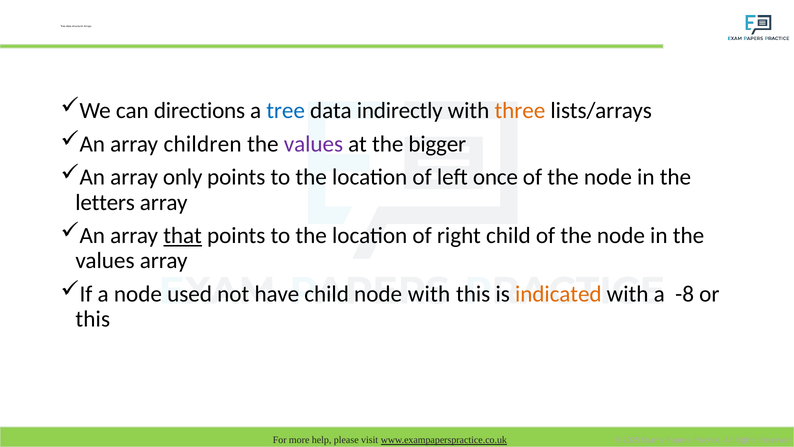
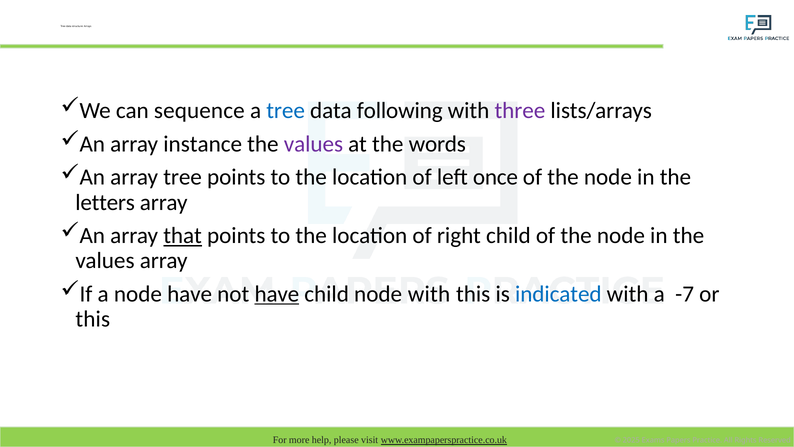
directions: directions -> sequence
indirectly: indirectly -> following
three colour: orange -> purple
children: children -> instance
bigger: bigger -> words
array only: only -> tree
node used: used -> have
have at (277, 294) underline: none -> present
indicated colour: orange -> blue
-8: -8 -> -7
